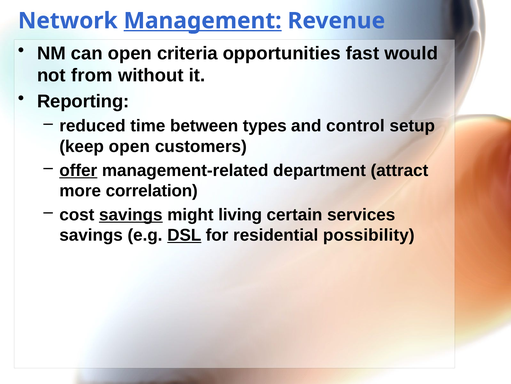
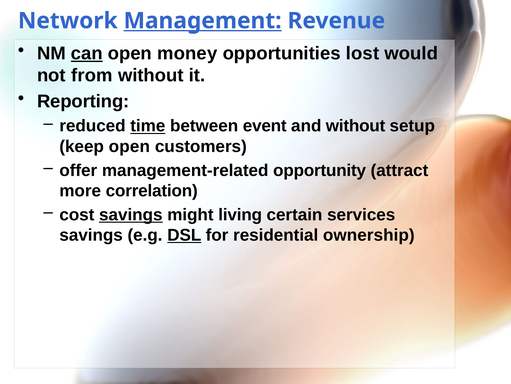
can underline: none -> present
criteria: criteria -> money
fast: fast -> lost
time underline: none -> present
types: types -> event
and control: control -> without
offer underline: present -> none
department: department -> opportunity
possibility: possibility -> ownership
